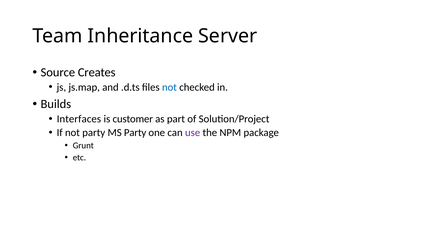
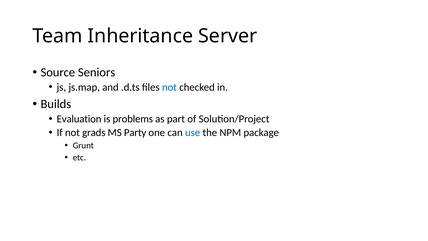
Creates: Creates -> Seniors
Interfaces: Interfaces -> Evaluation
customer: customer -> problems
not party: party -> grads
use colour: purple -> blue
